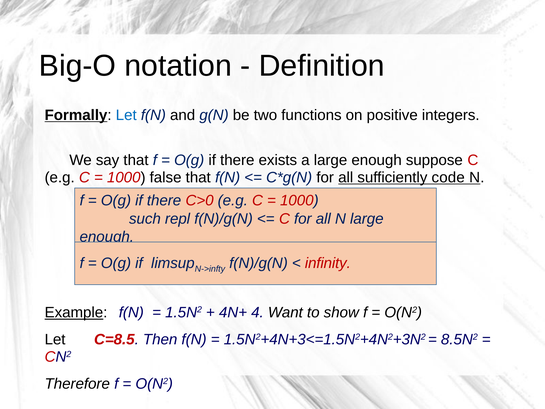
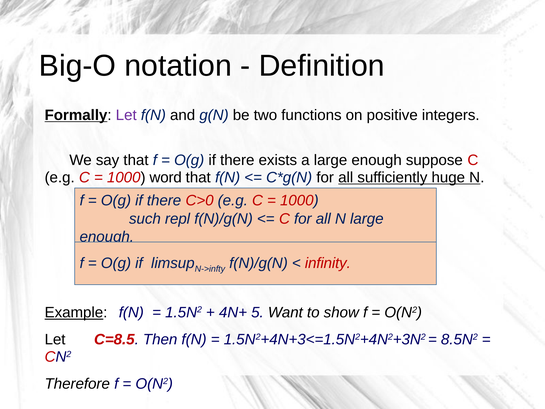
Let at (126, 115) colour: blue -> purple
false: false -> word
code: code -> huge
4: 4 -> 5
